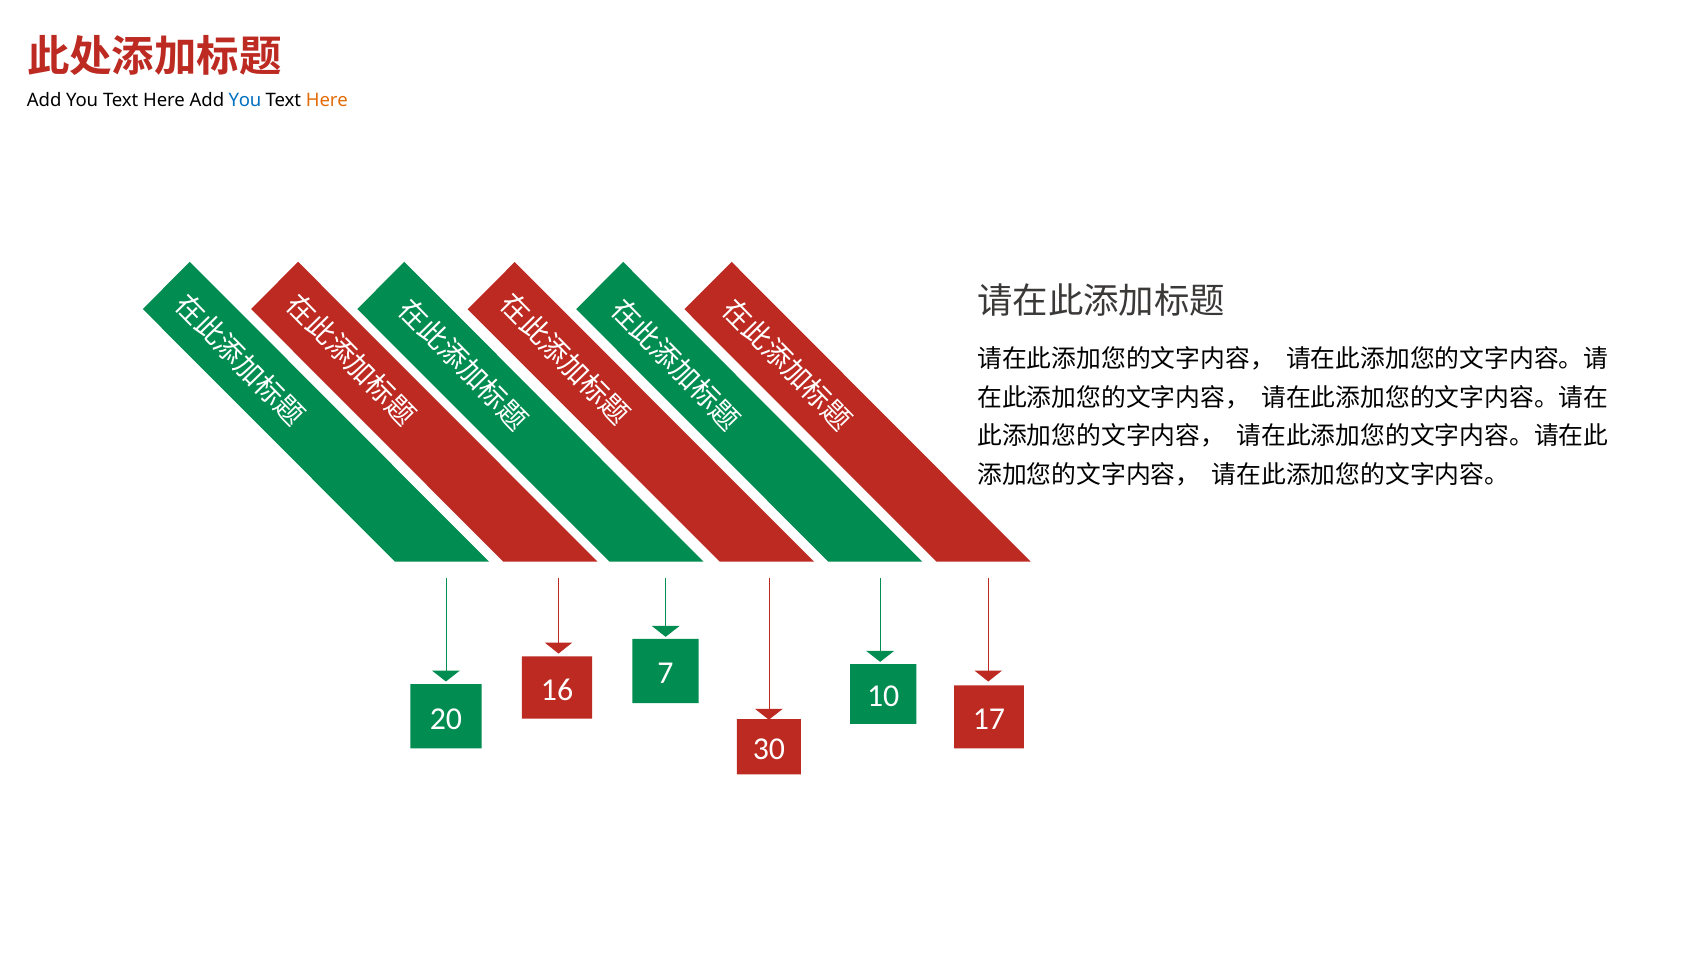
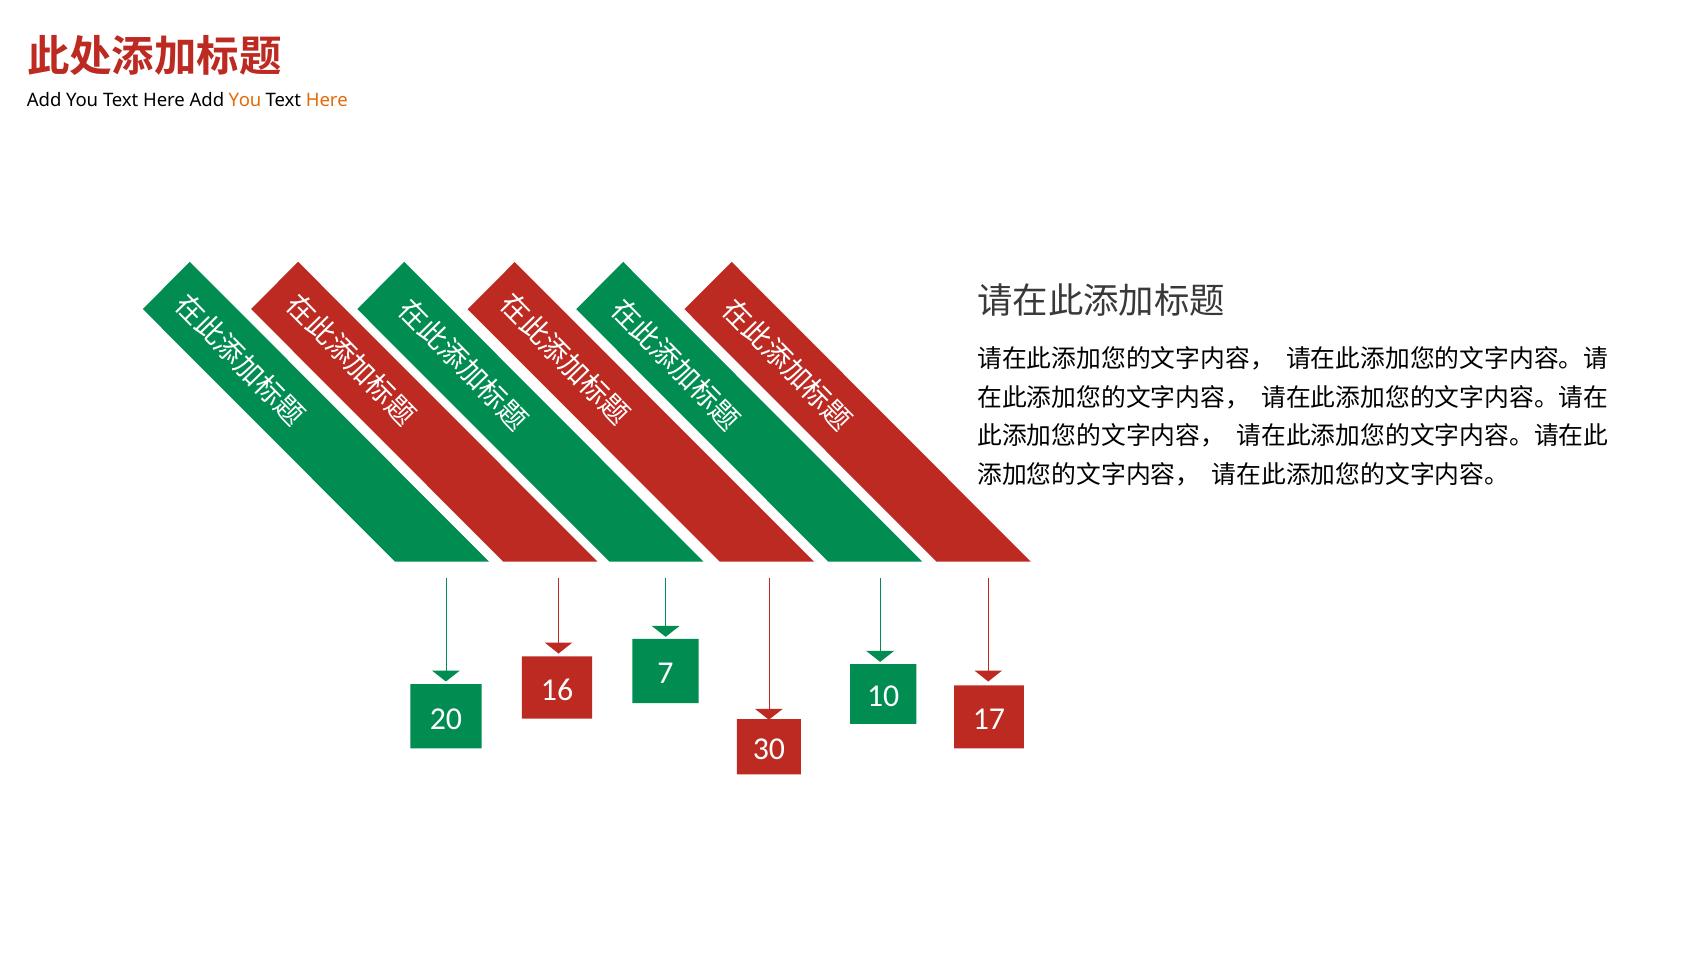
You at (245, 101) colour: blue -> orange
